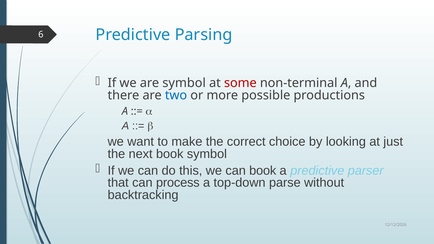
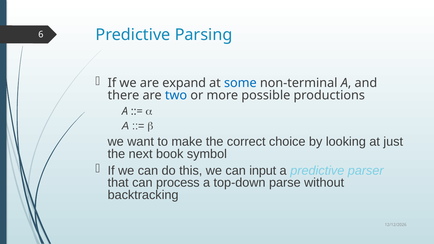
are symbol: symbol -> expand
some colour: red -> blue
can book: book -> input
